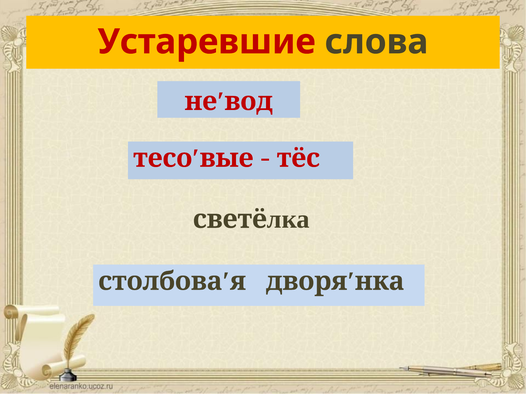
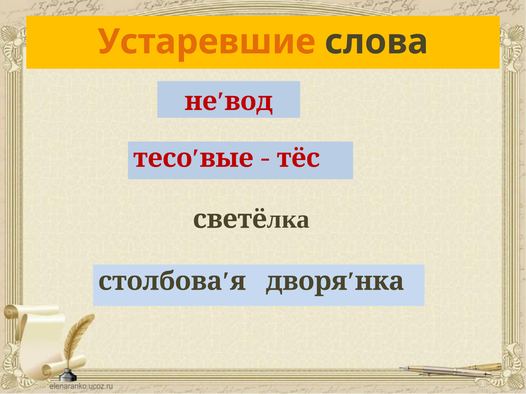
Устаревшие colour: red -> orange
